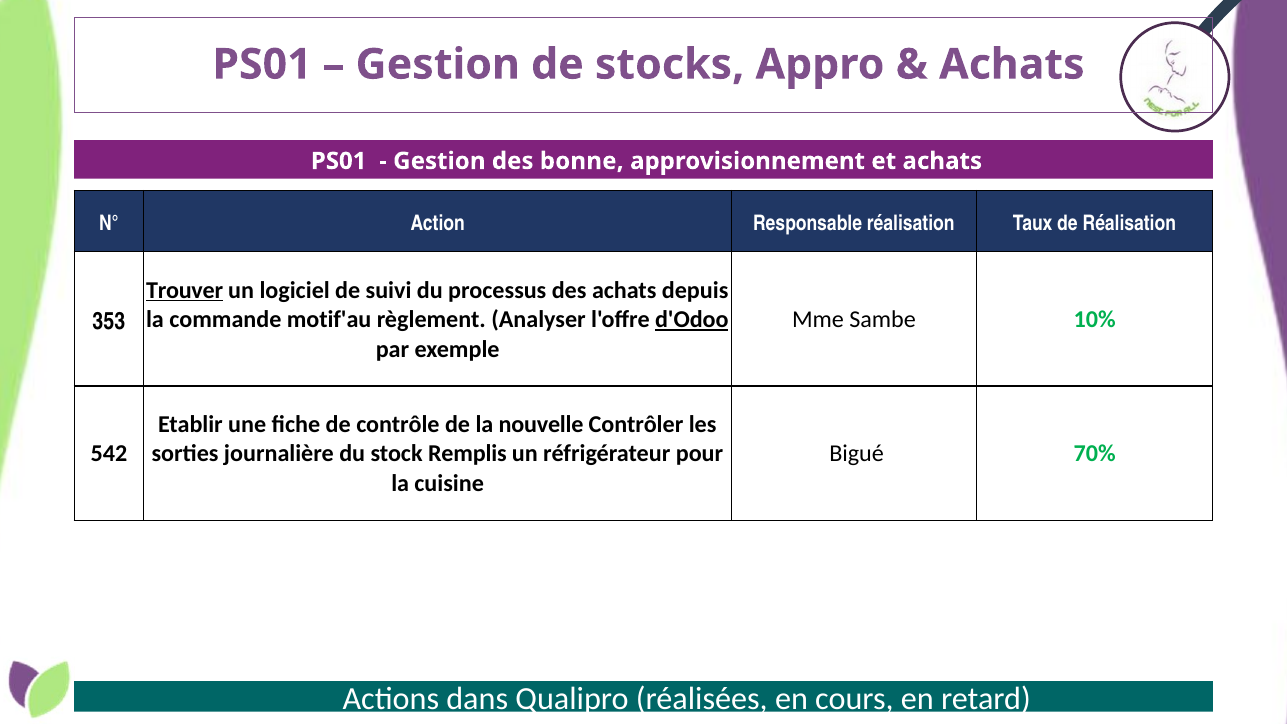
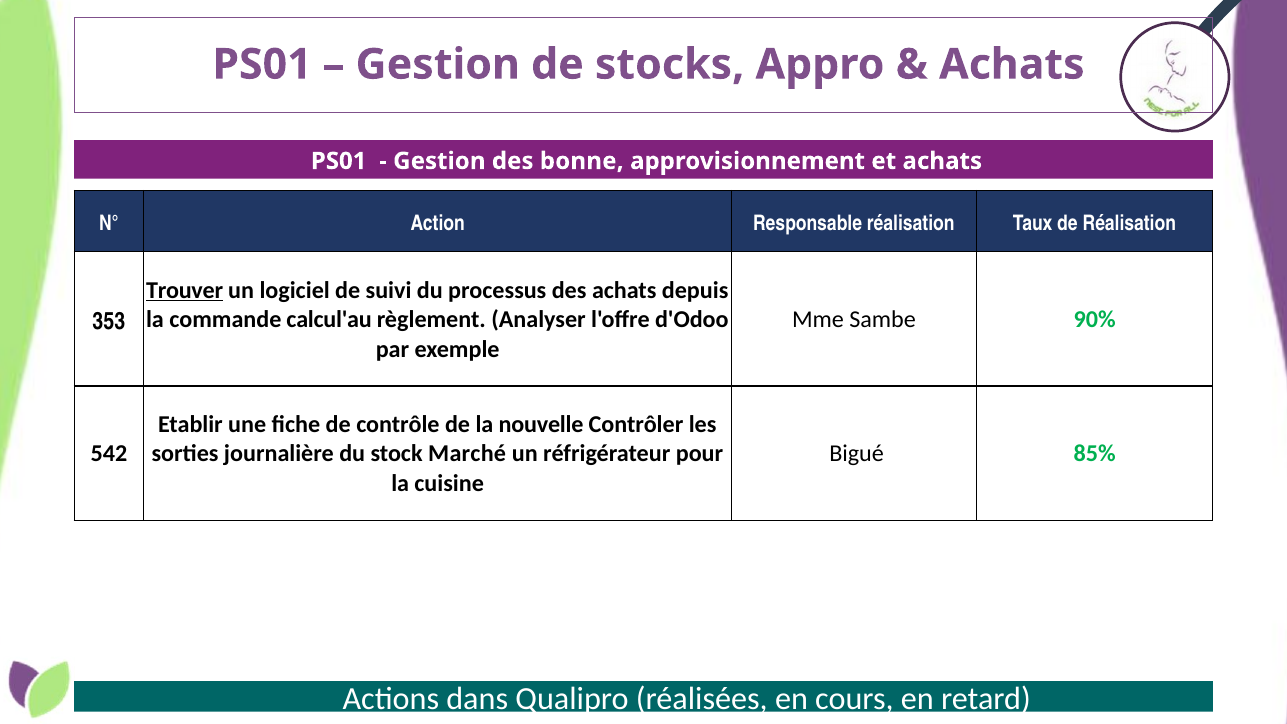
motif'au: motif'au -> calcul'au
d'Odoo underline: present -> none
10%: 10% -> 90%
Remplis: Remplis -> Marché
70%: 70% -> 85%
